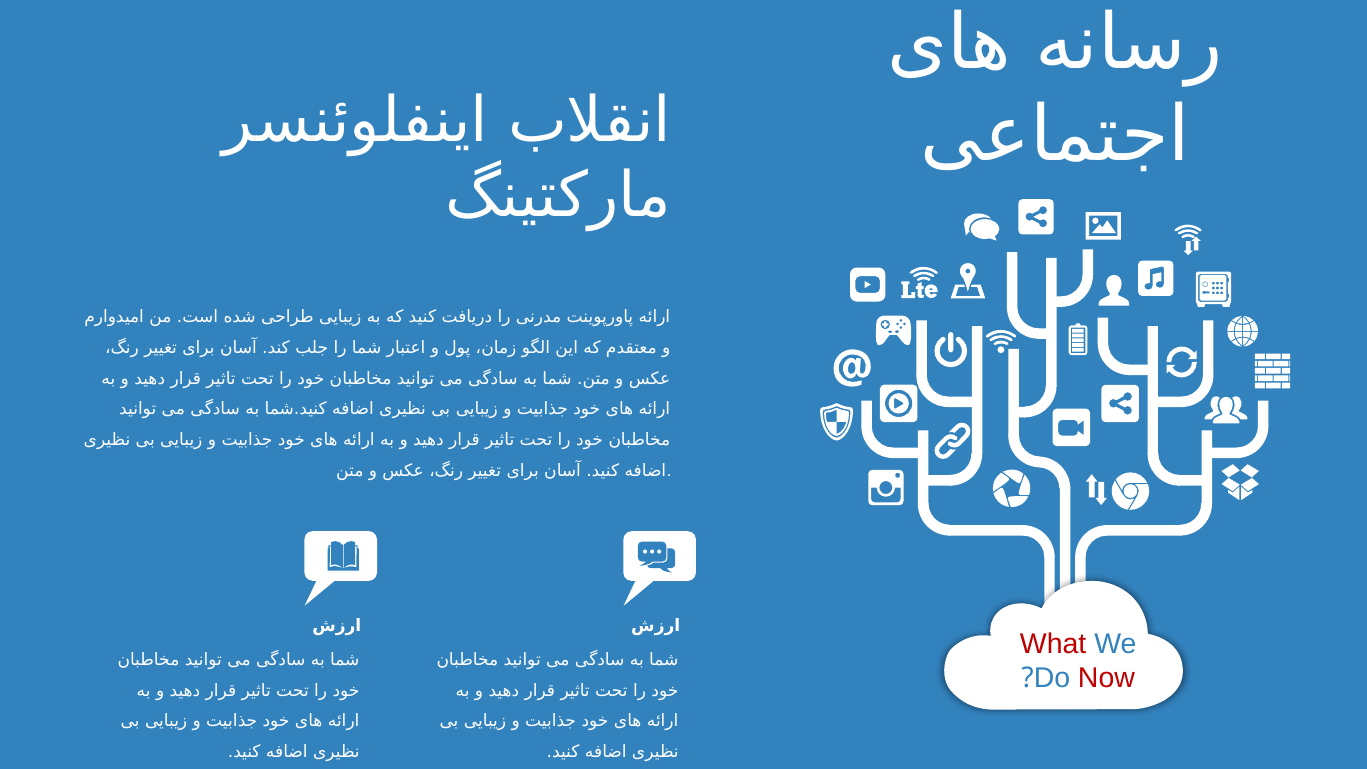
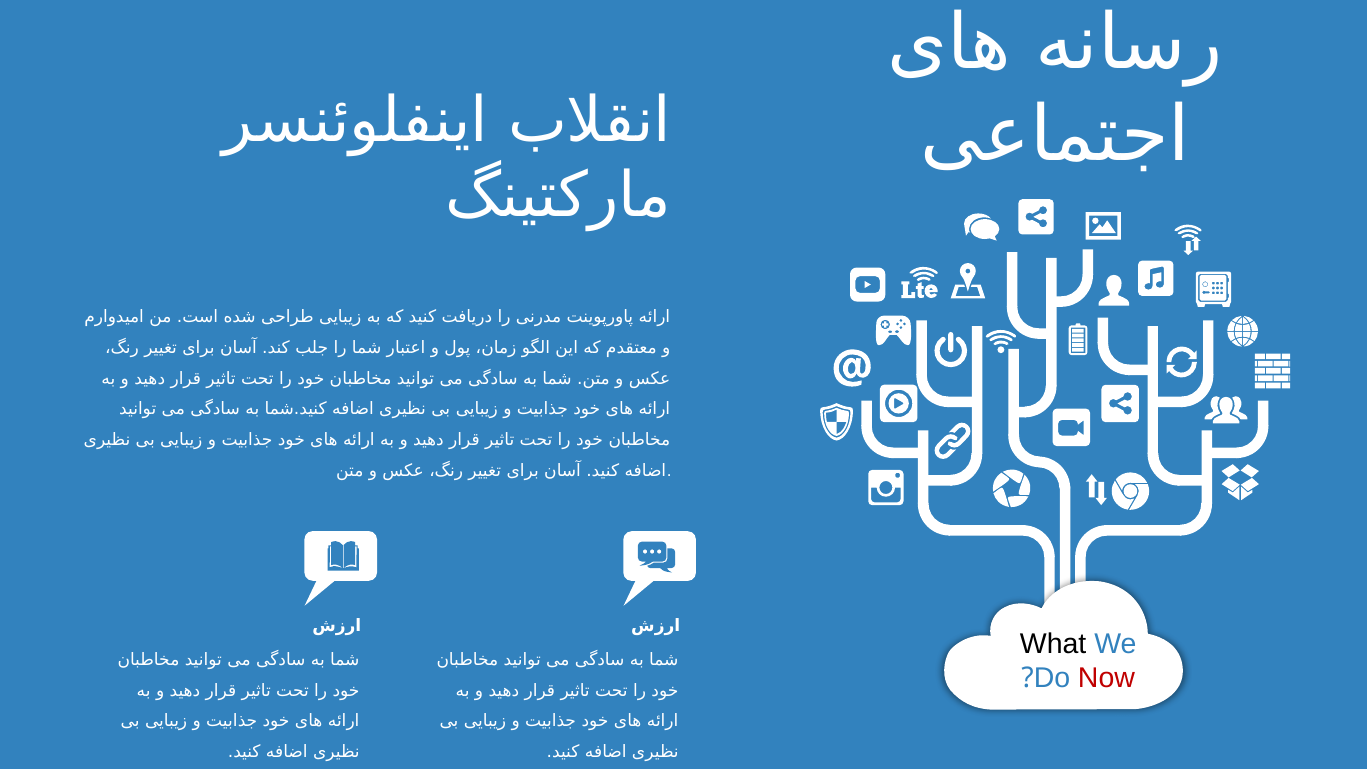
What colour: red -> black
